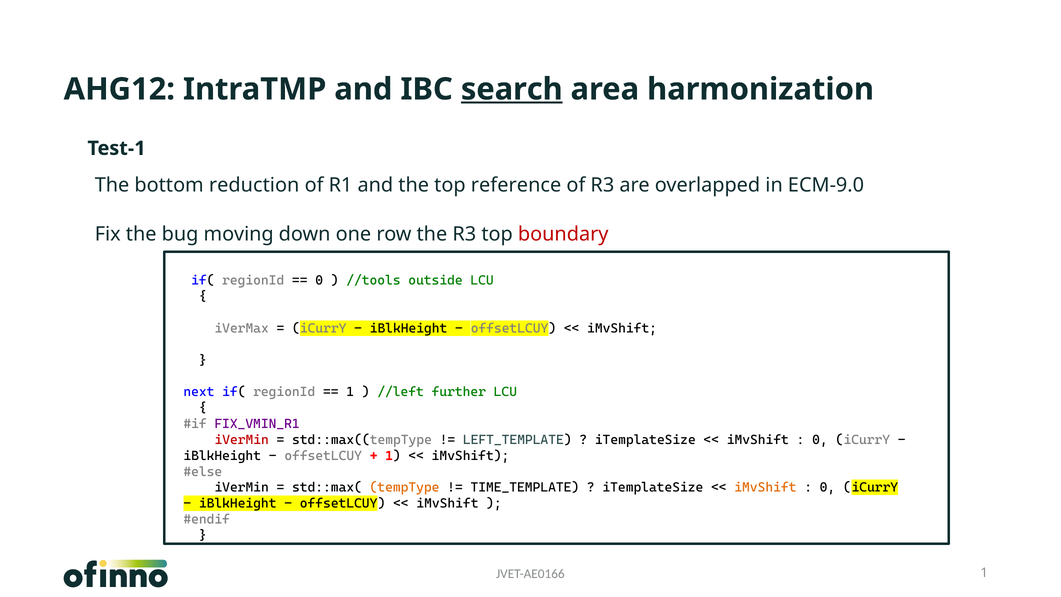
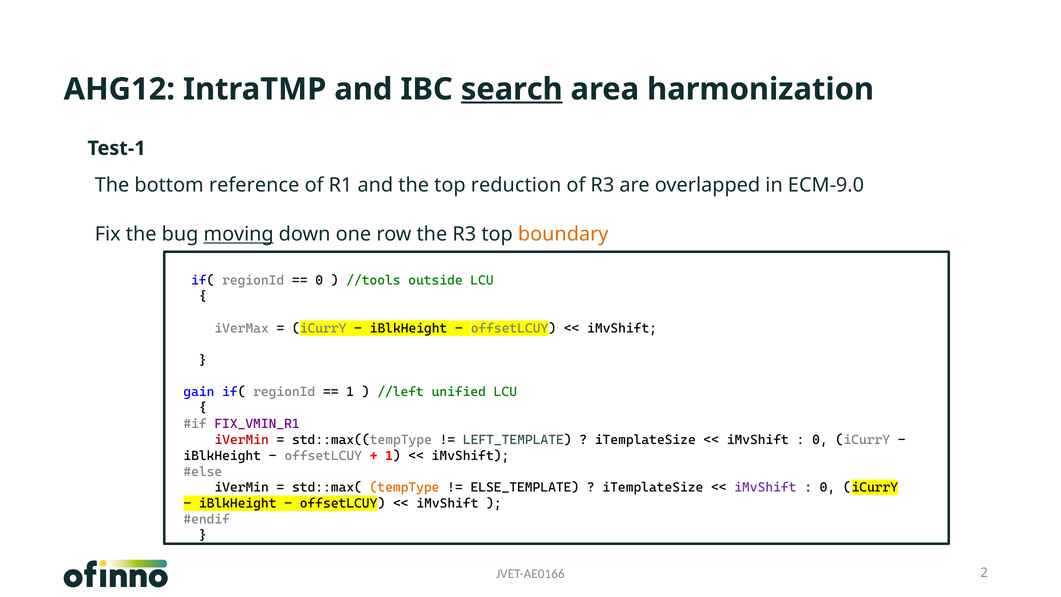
reduction: reduction -> reference
reference: reference -> reduction
moving underline: none -> present
boundary colour: red -> orange
next: next -> gain
further: further -> unified
TIME_TEMPLATE: TIME_TEMPLATE -> ELSE_TEMPLATE
iMvShift at (765, 487) colour: orange -> purple
JVET-AE0166 1: 1 -> 2
